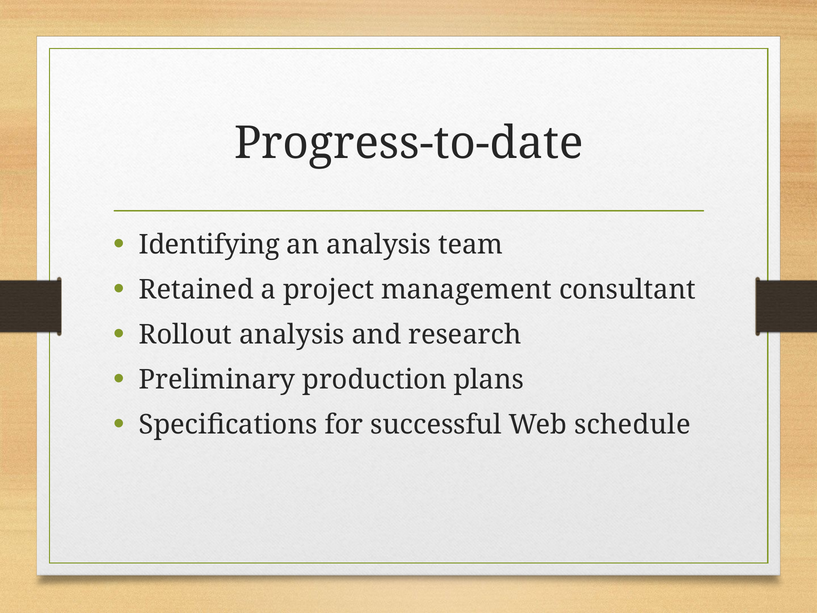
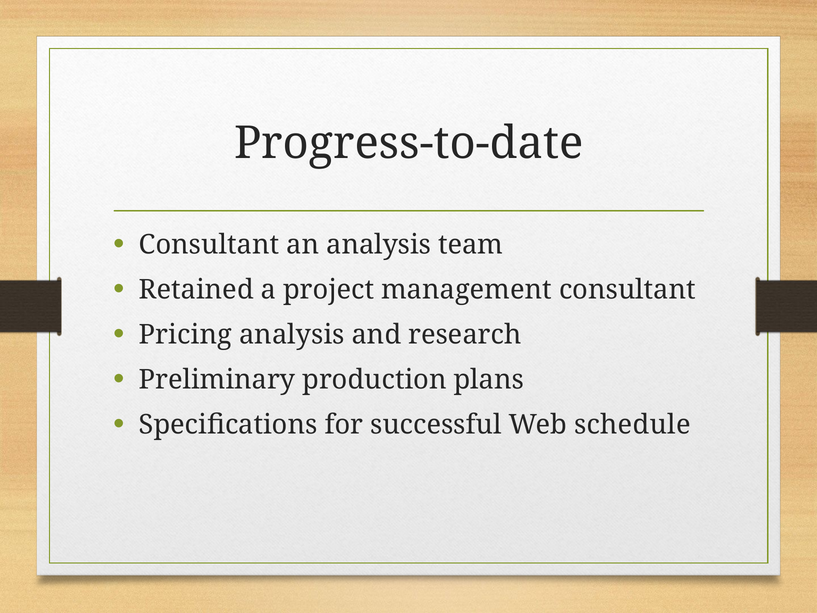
Identifying at (209, 245): Identifying -> Consultant
Rollout: Rollout -> Pricing
